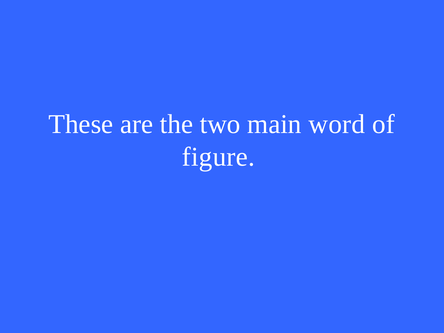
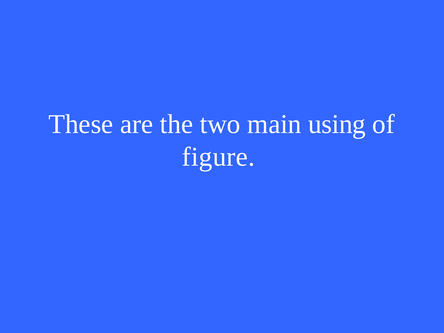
word: word -> using
